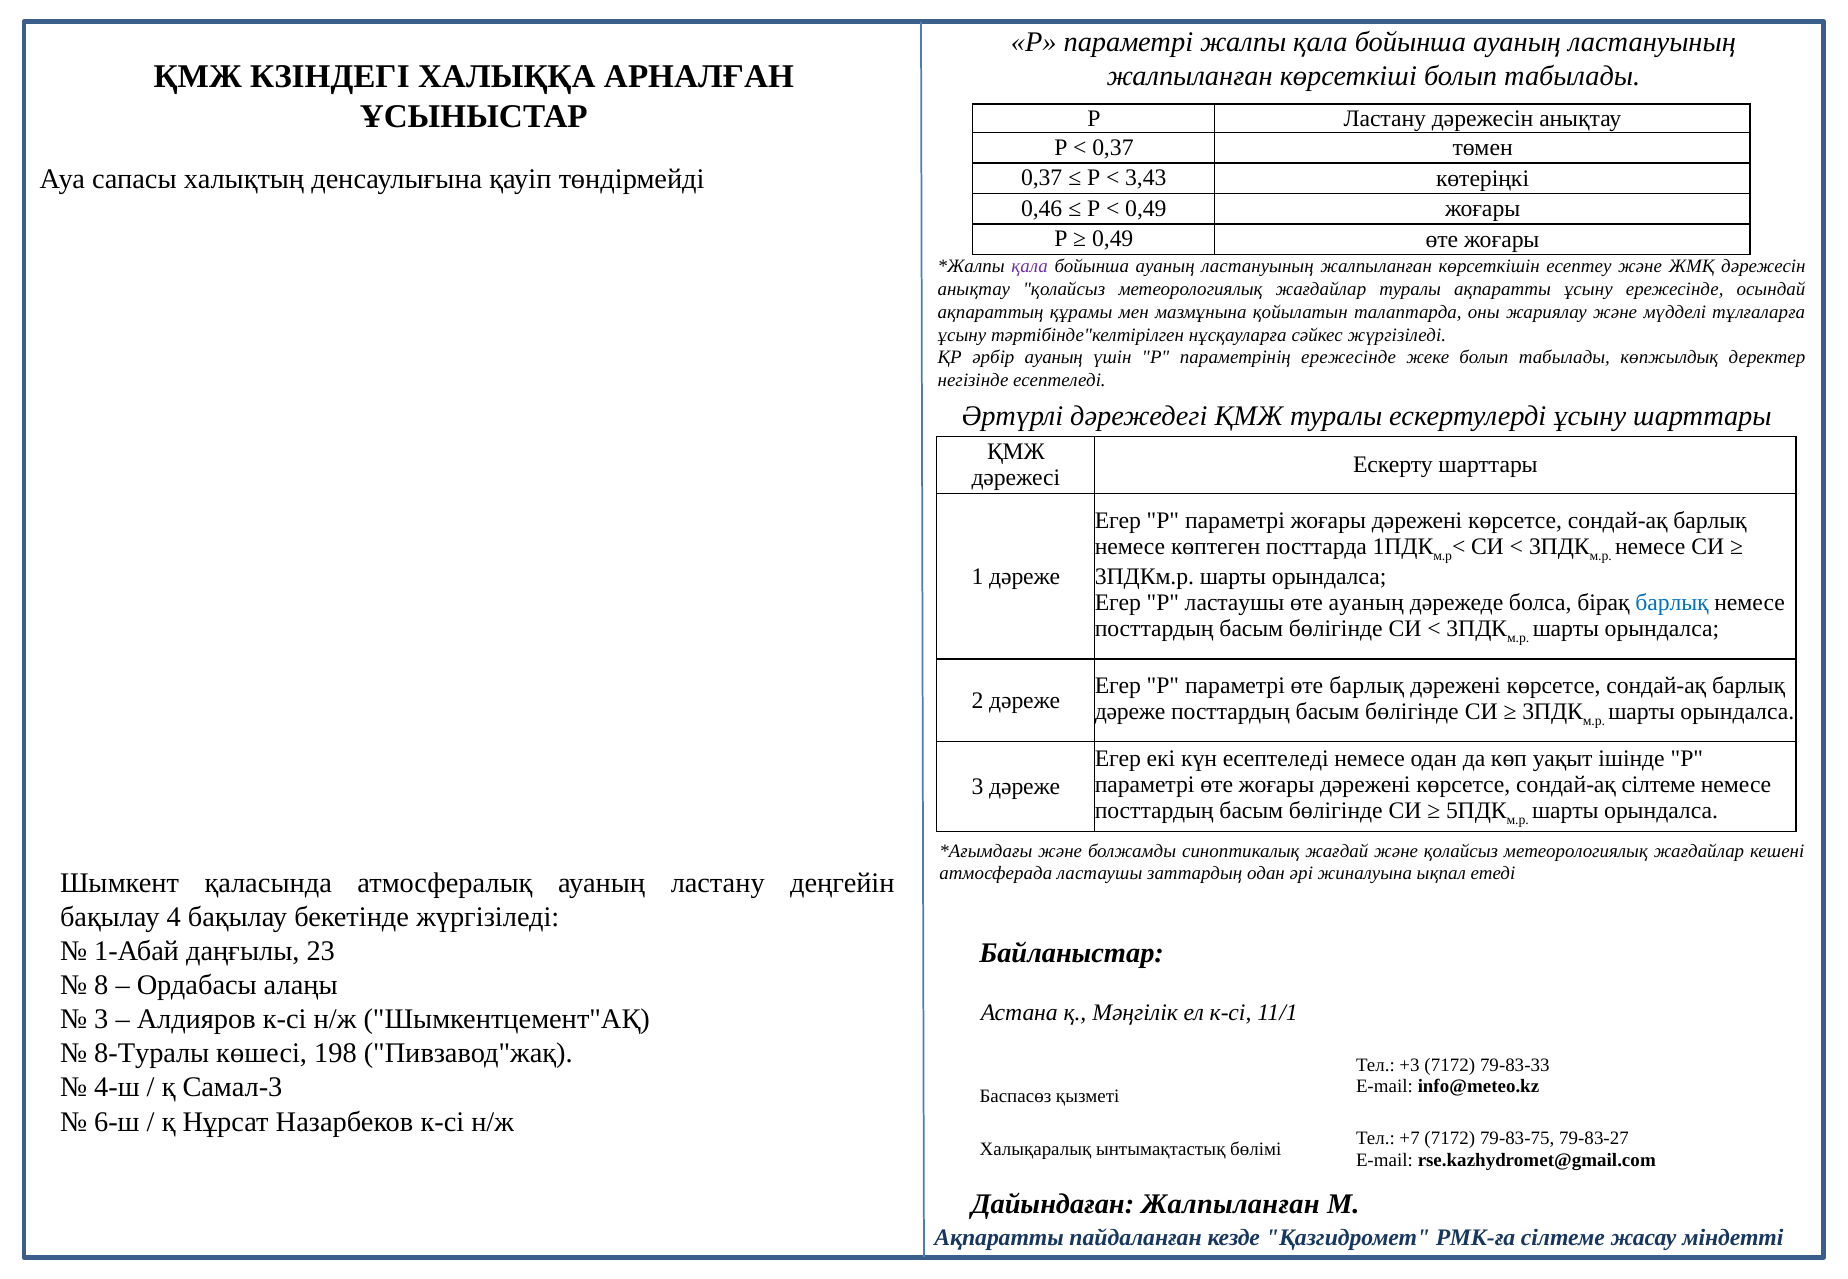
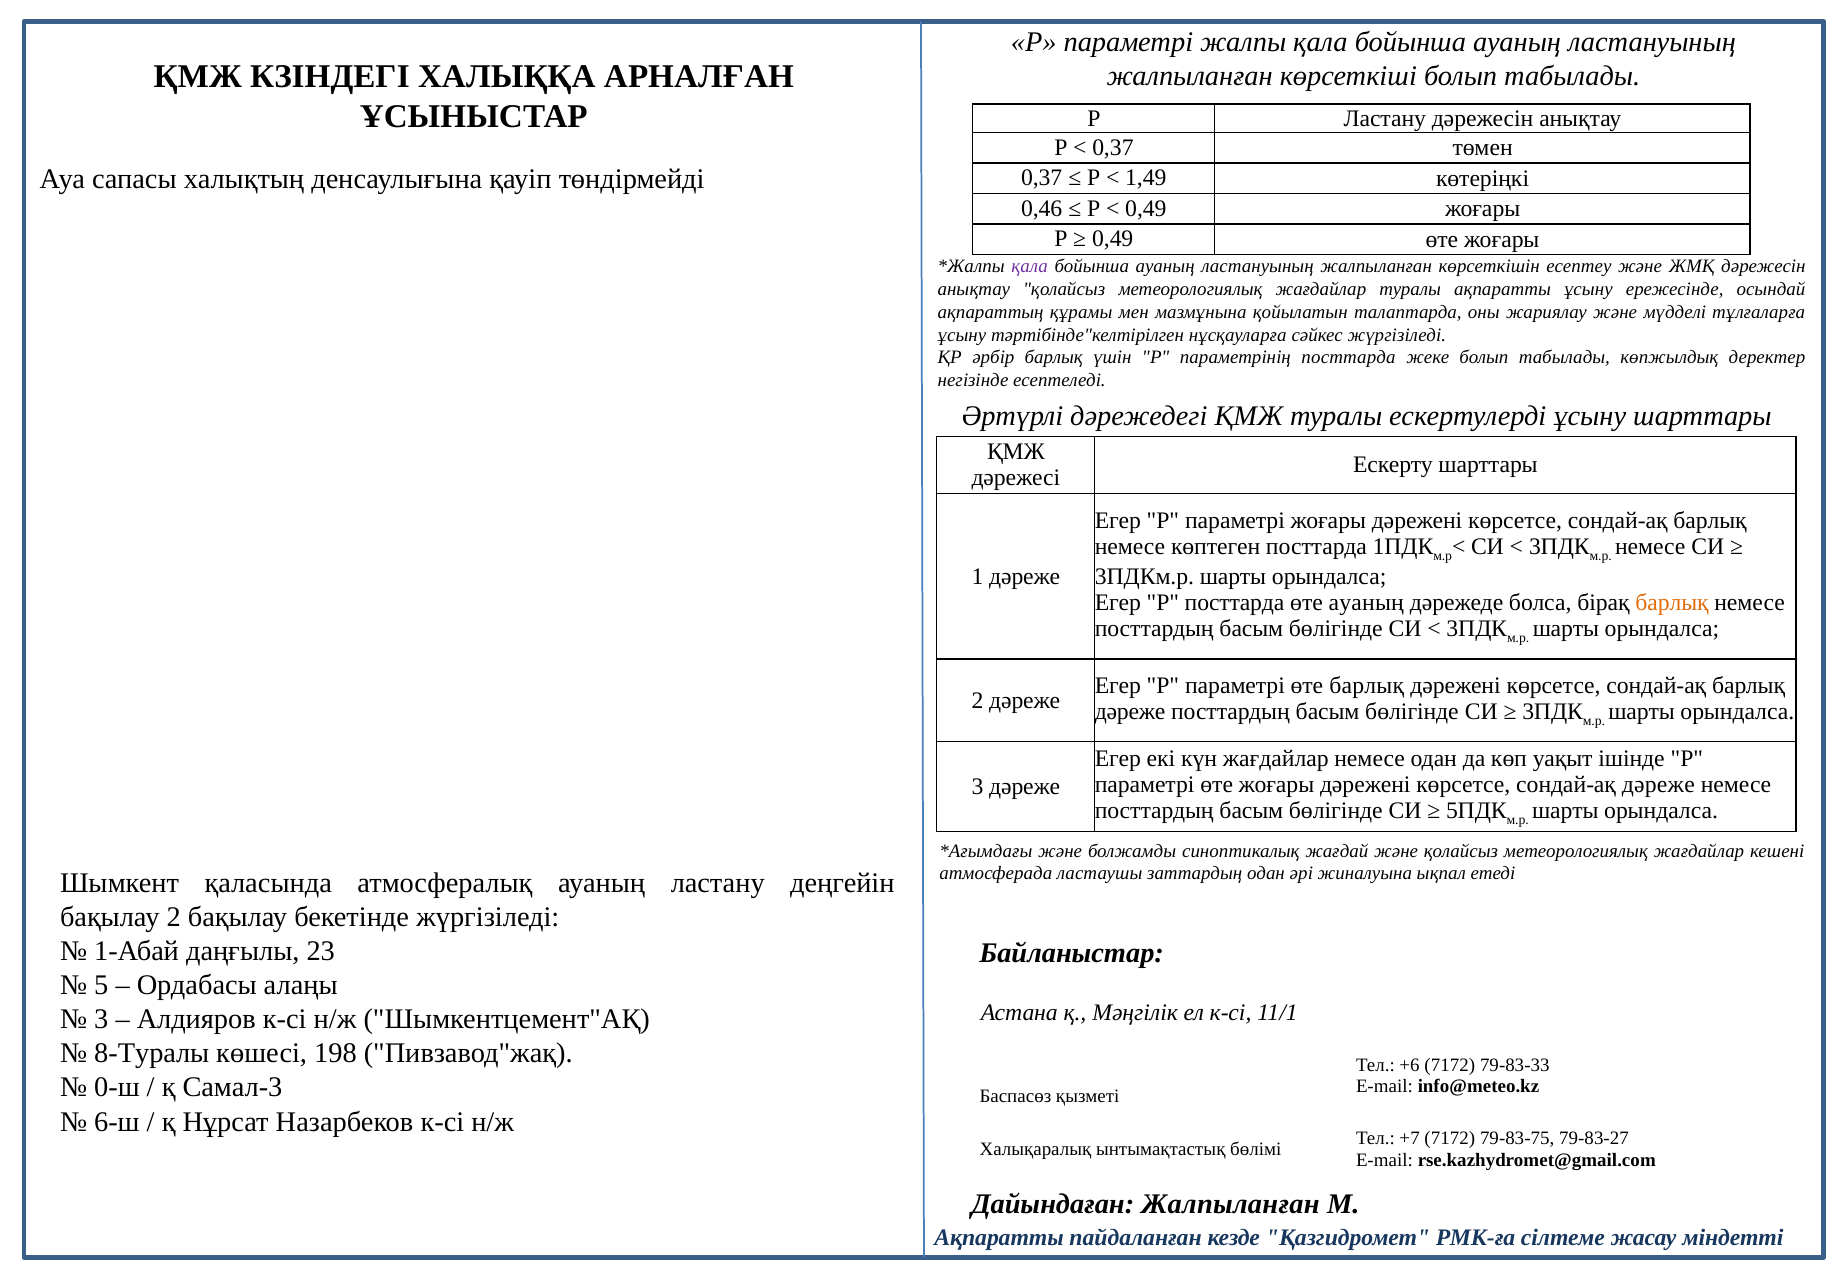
3,43: 3,43 -> 1,49
әрбір ауаның: ауаның -> барлық
параметрінің ережесінде: ережесінде -> посттарда
P ластаушы: ластаушы -> посттарда
барлық at (1672, 603) colour: blue -> orange
күн есептеледі: есептеледі -> жағдайлар
сондай-ақ сілтеме: сілтеме -> дәреже
бақылау 4: 4 -> 2
8: 8 -> 5
+3: +3 -> +6
4-ш: 4-ш -> 0-ш
